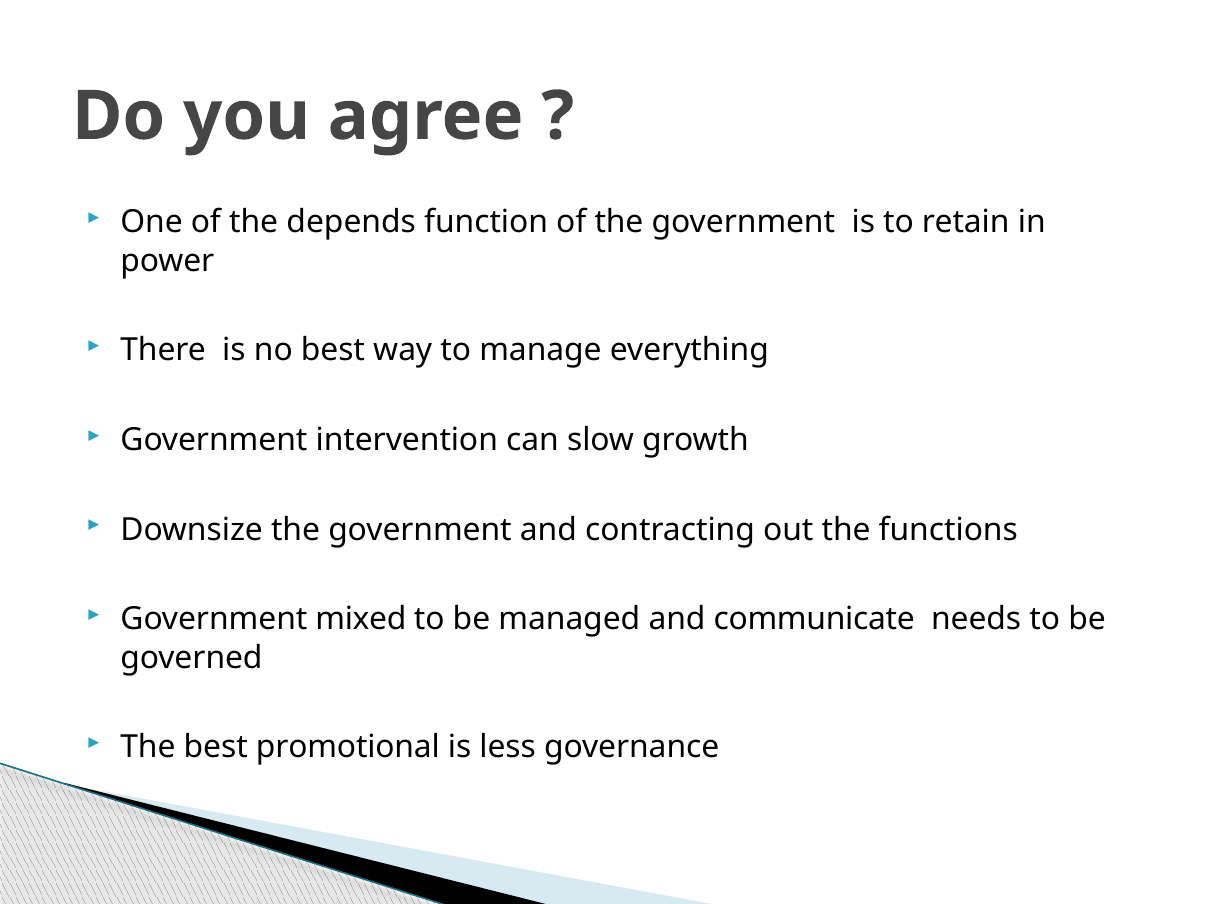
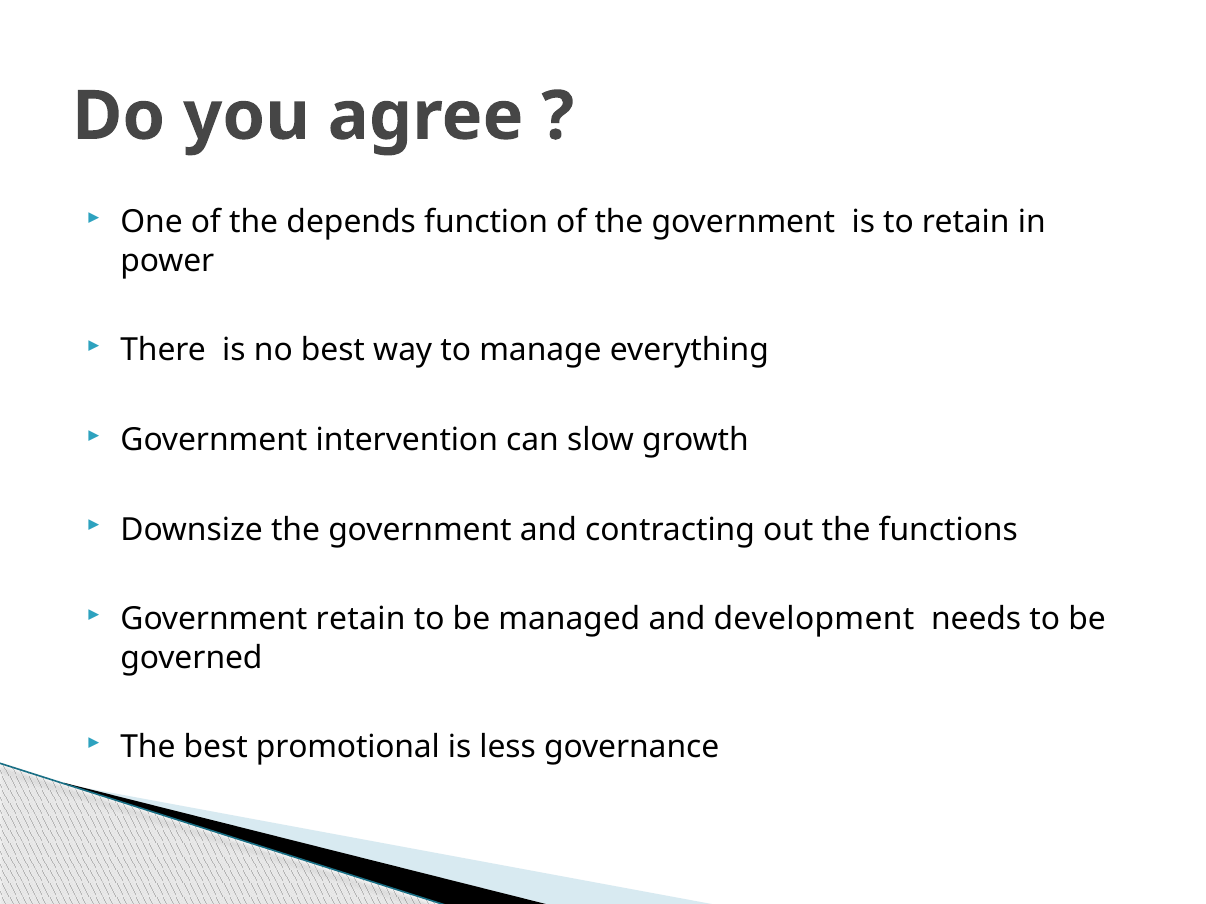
Government mixed: mixed -> retain
communicate: communicate -> development
